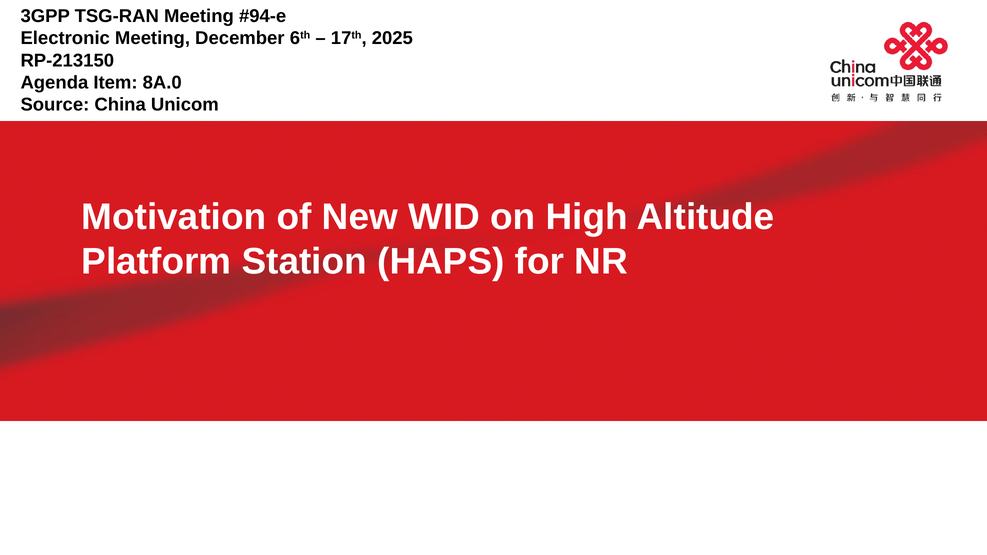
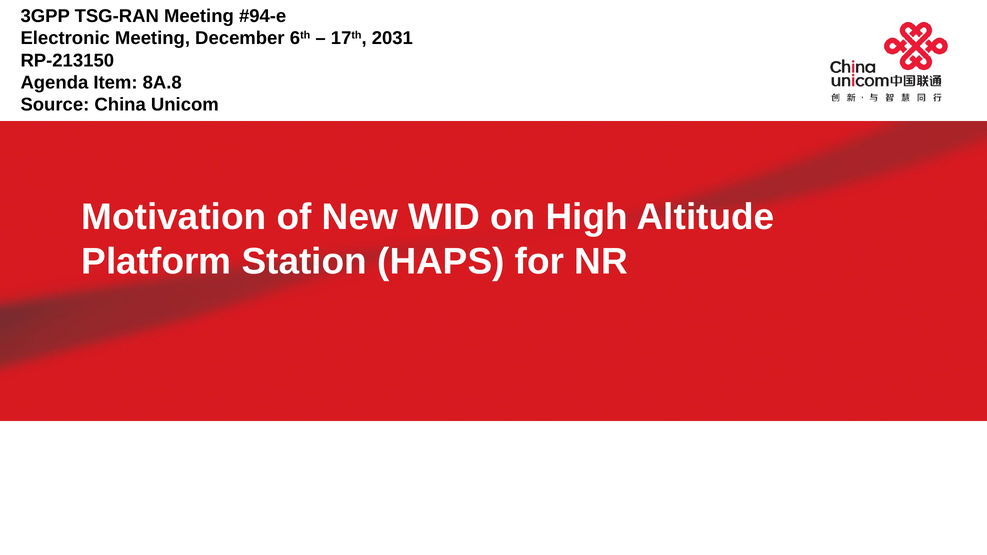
2025: 2025 -> 2031
8A.0: 8A.0 -> 8A.8
